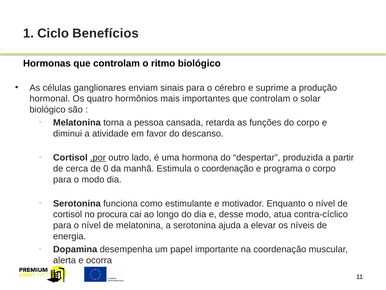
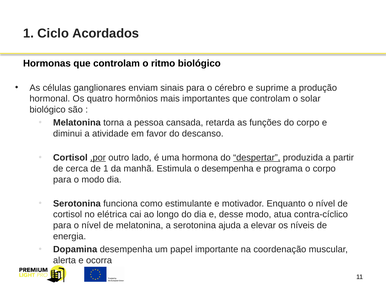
Benefícios: Benefícios -> Acordados
despertar underline: none -> present
de 0: 0 -> 1
o coordenação: coordenação -> desempenha
procura: procura -> elétrica
